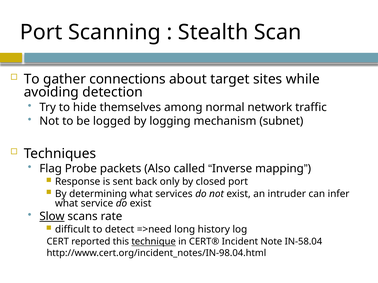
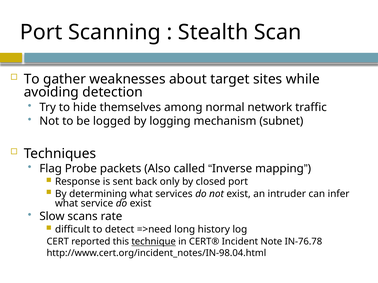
connections: connections -> weaknesses
Slow underline: present -> none
IN-58.04: IN-58.04 -> IN-76.78
